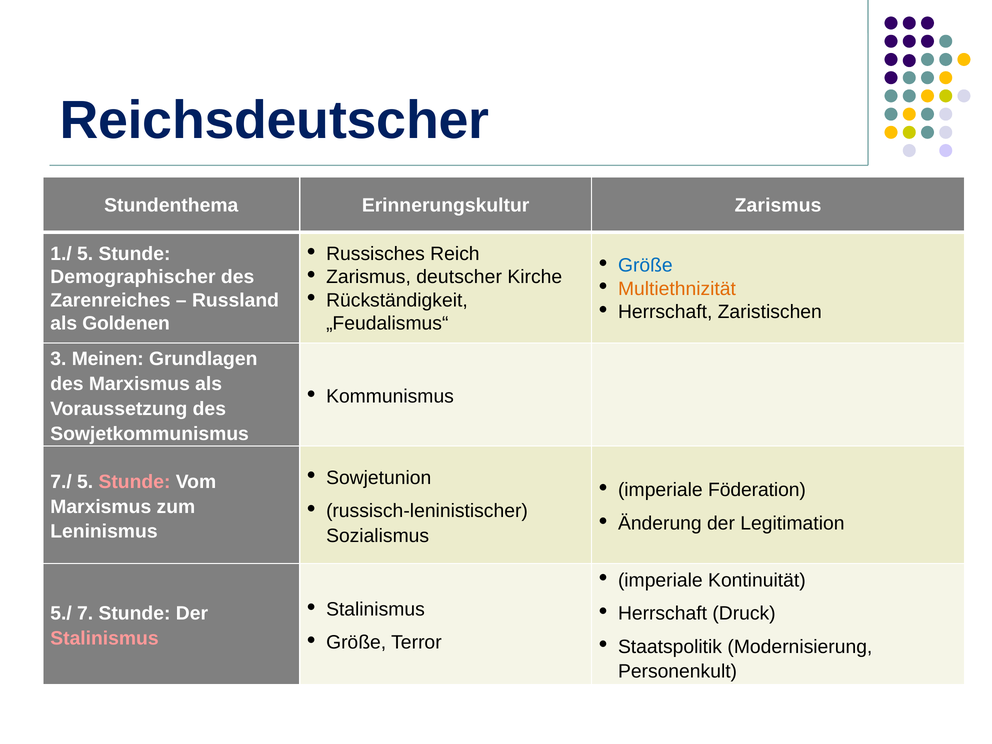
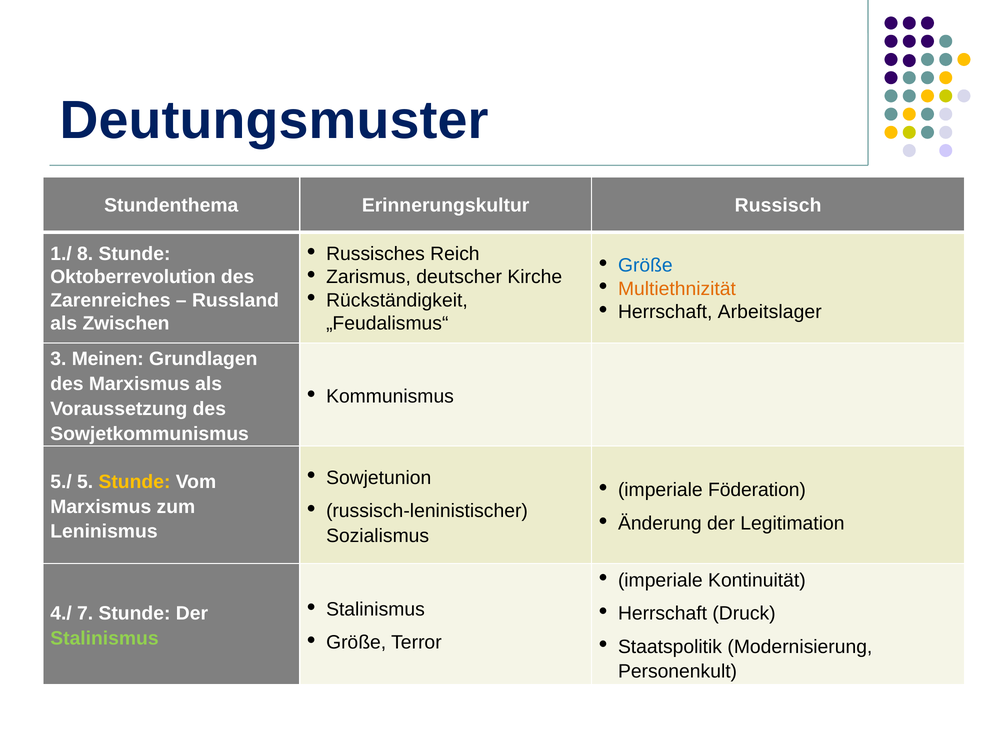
Reichsdeutscher: Reichsdeutscher -> Deutungsmuster
Erinnerungskultur Zarismus: Zarismus -> Russisch
1./ 5: 5 -> 8
Demographischer: Demographischer -> Oktoberrevolution
Zaristischen: Zaristischen -> Arbeitslager
Goldenen: Goldenen -> Zwischen
7./: 7./ -> 5./
Stunde at (134, 482) colour: pink -> yellow
5./: 5./ -> 4./
Stalinismus at (104, 638) colour: pink -> light green
